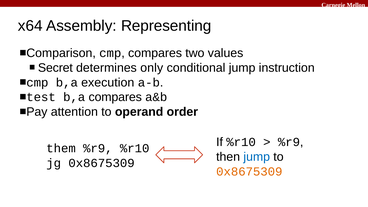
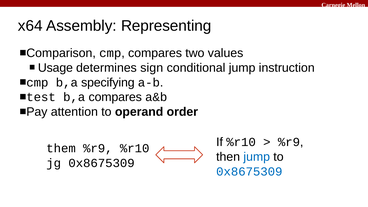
Secret: Secret -> Usage
only: only -> sign
execution: execution -> specifying
0x8675309 at (249, 172) colour: orange -> blue
